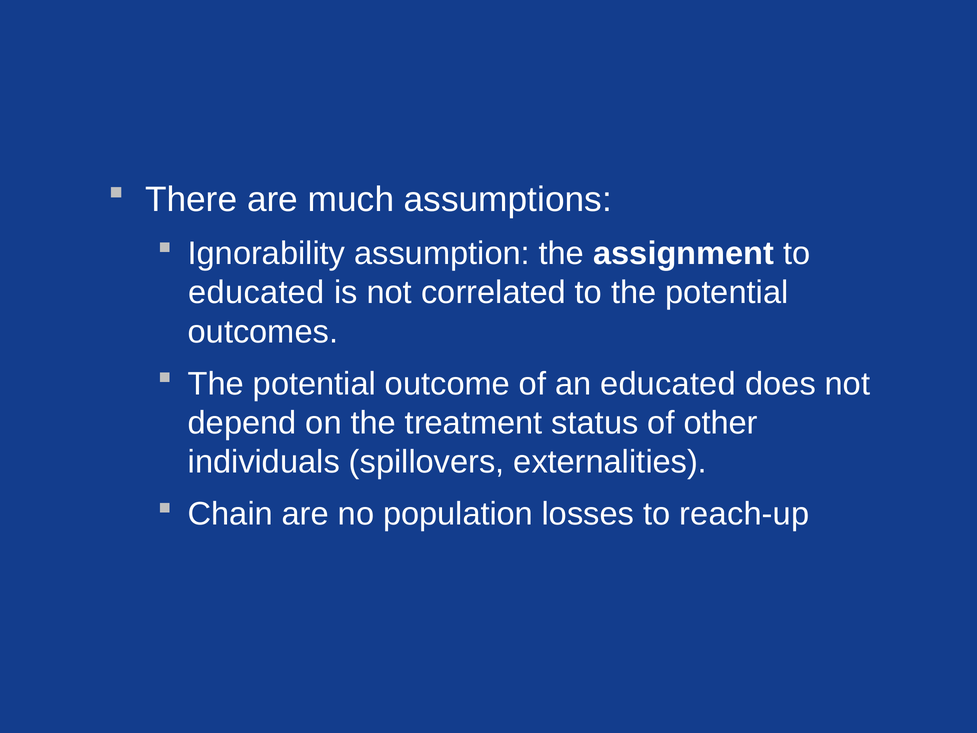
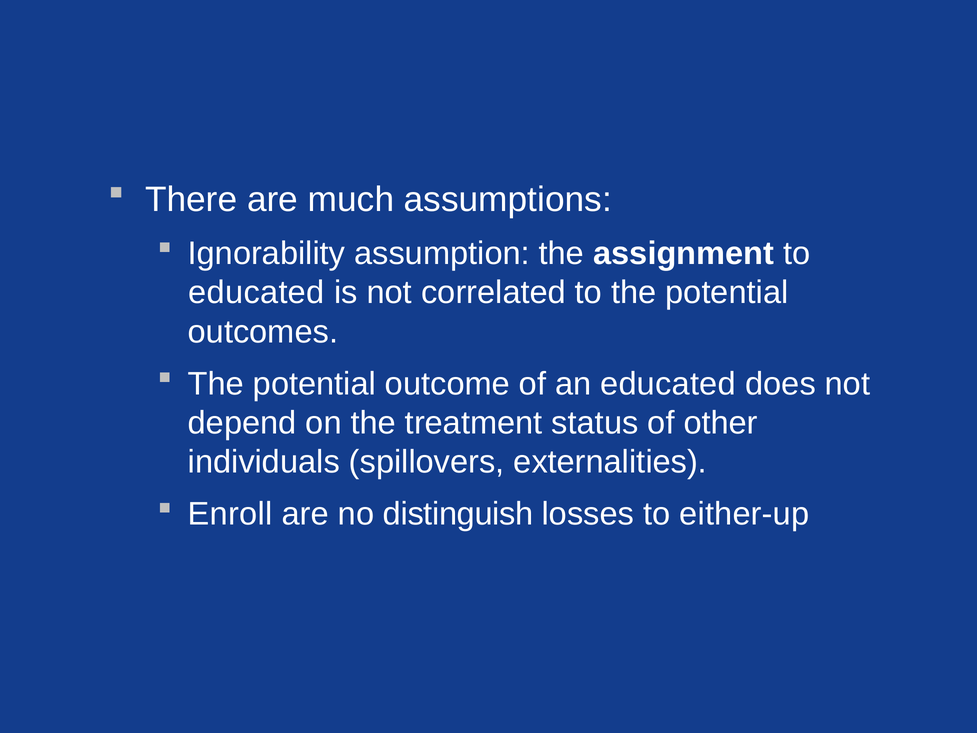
Chain: Chain -> Enroll
population: population -> distinguish
reach-up: reach-up -> either-up
